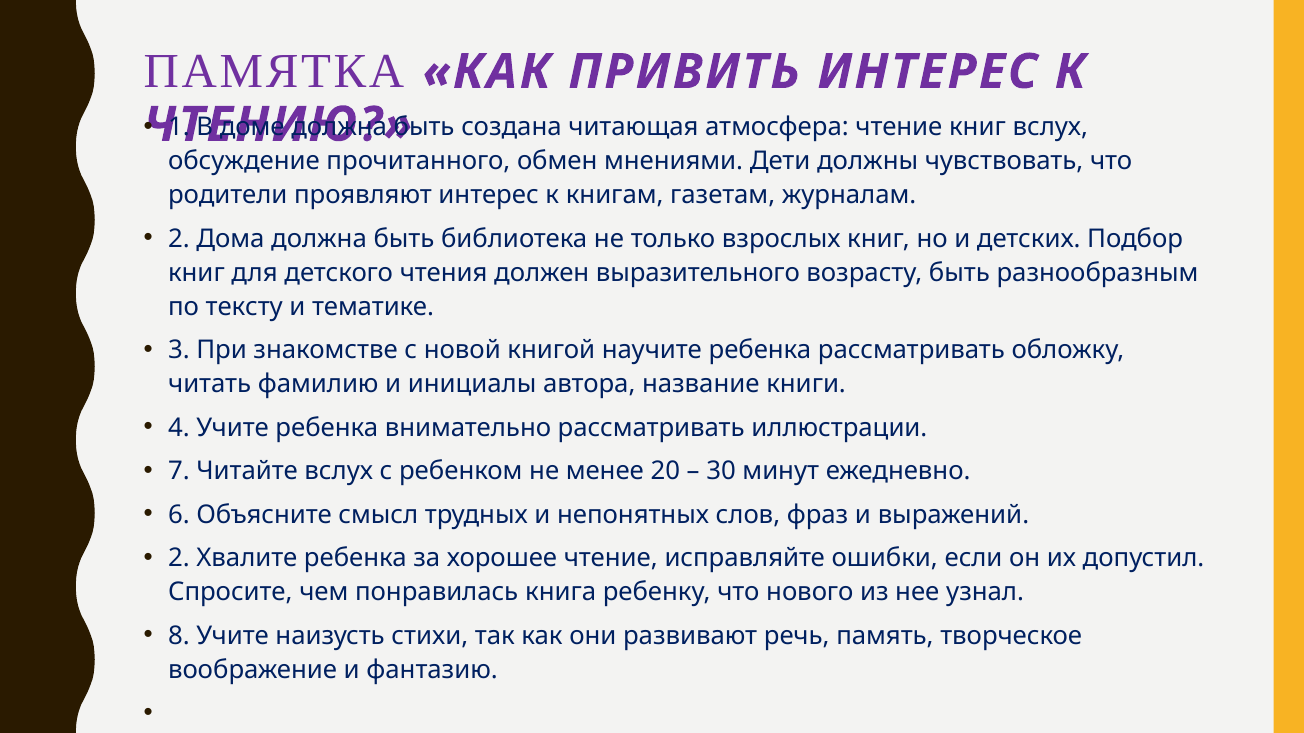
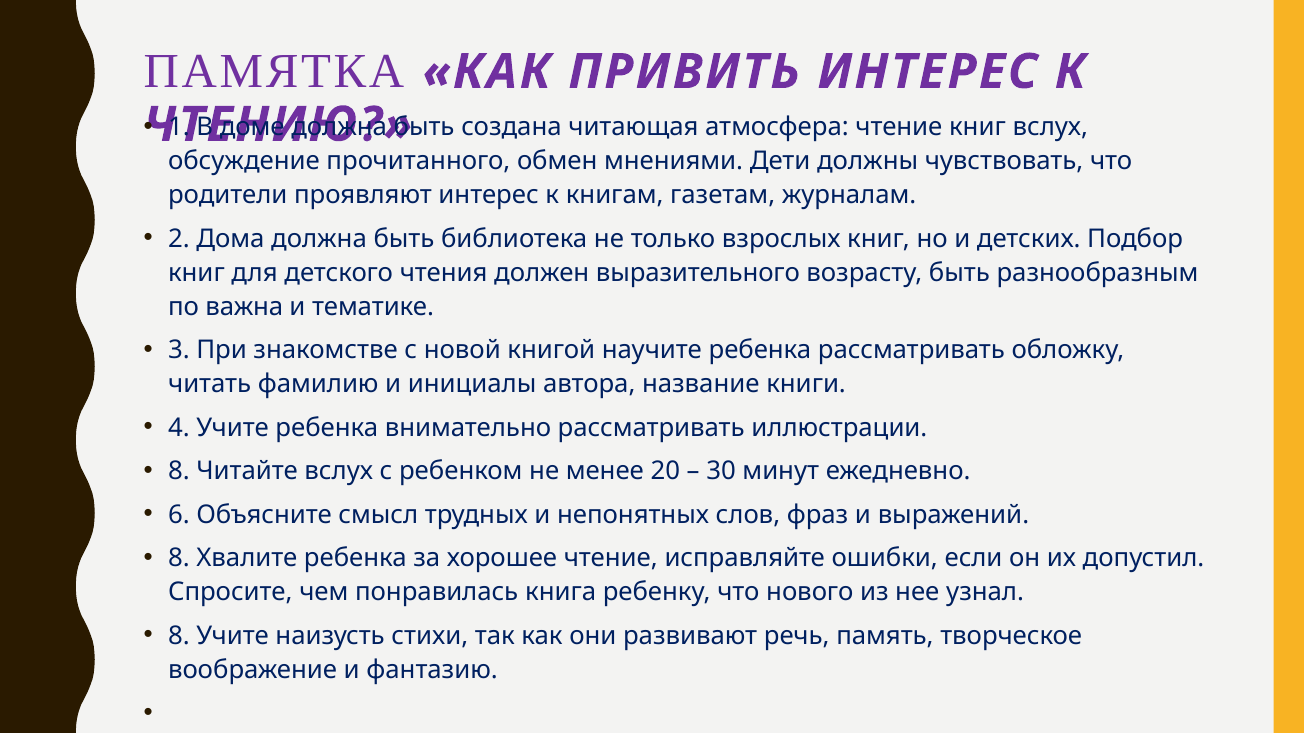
тексту: тексту -> важна
7 at (179, 472): 7 -> 8
2 at (179, 559): 2 -> 8
